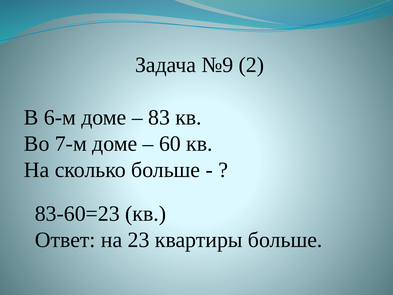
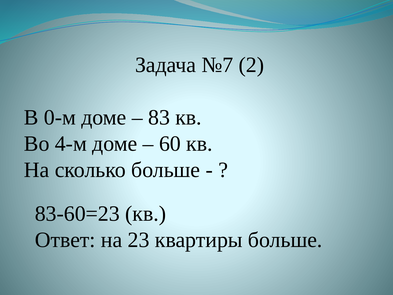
№9: №9 -> №7
6-м: 6-м -> 0-м
7-м: 7-м -> 4-м
